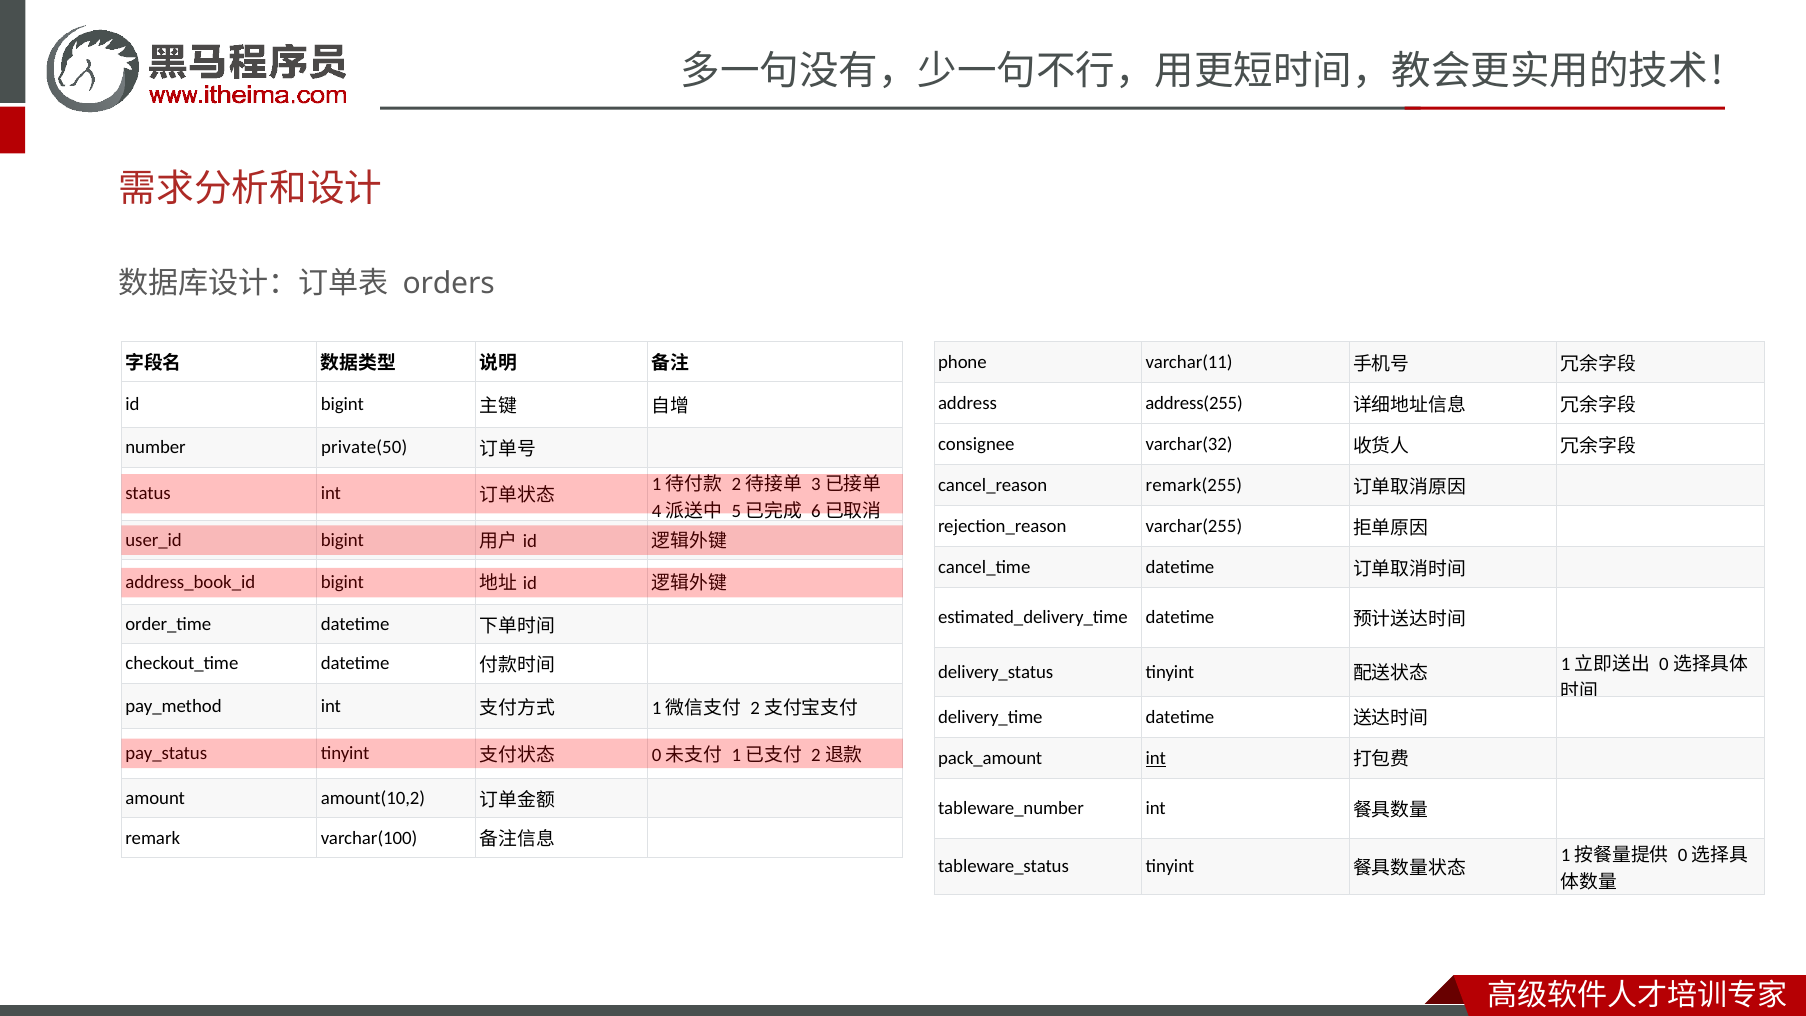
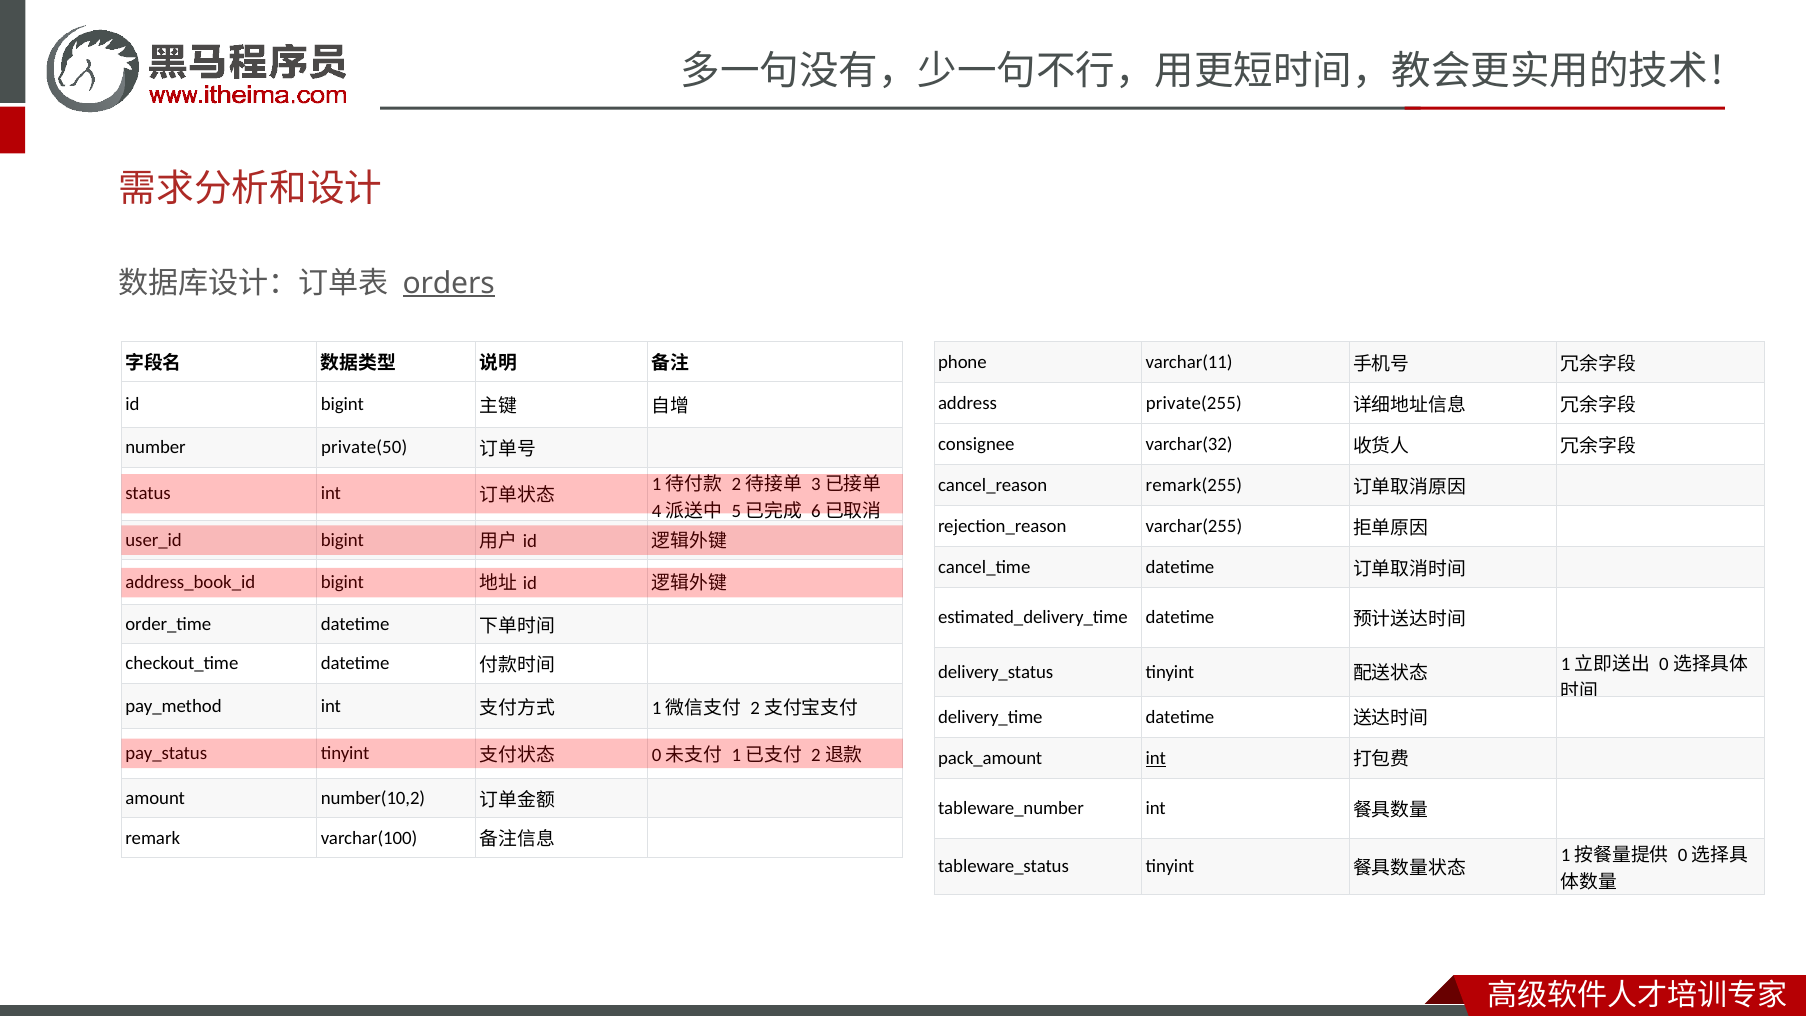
orders underline: none -> present
address(255: address(255 -> private(255
amount(10,2: amount(10,2 -> number(10,2
